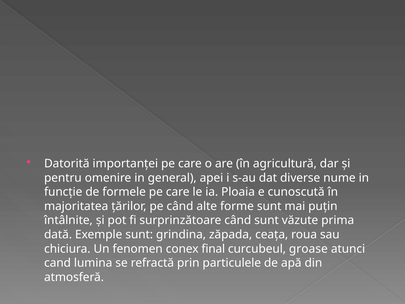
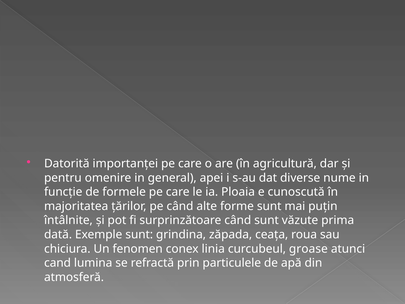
final: final -> linia
